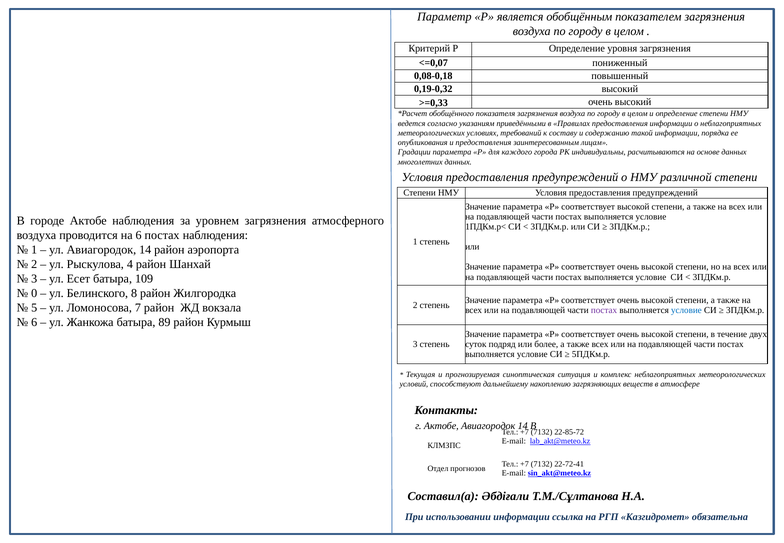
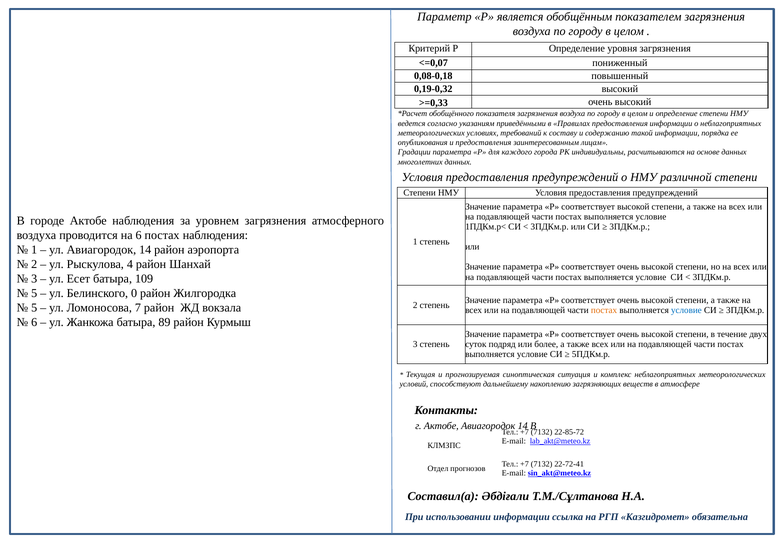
0 at (34, 293): 0 -> 5
8: 8 -> 0
постах at (604, 310) colour: purple -> orange
